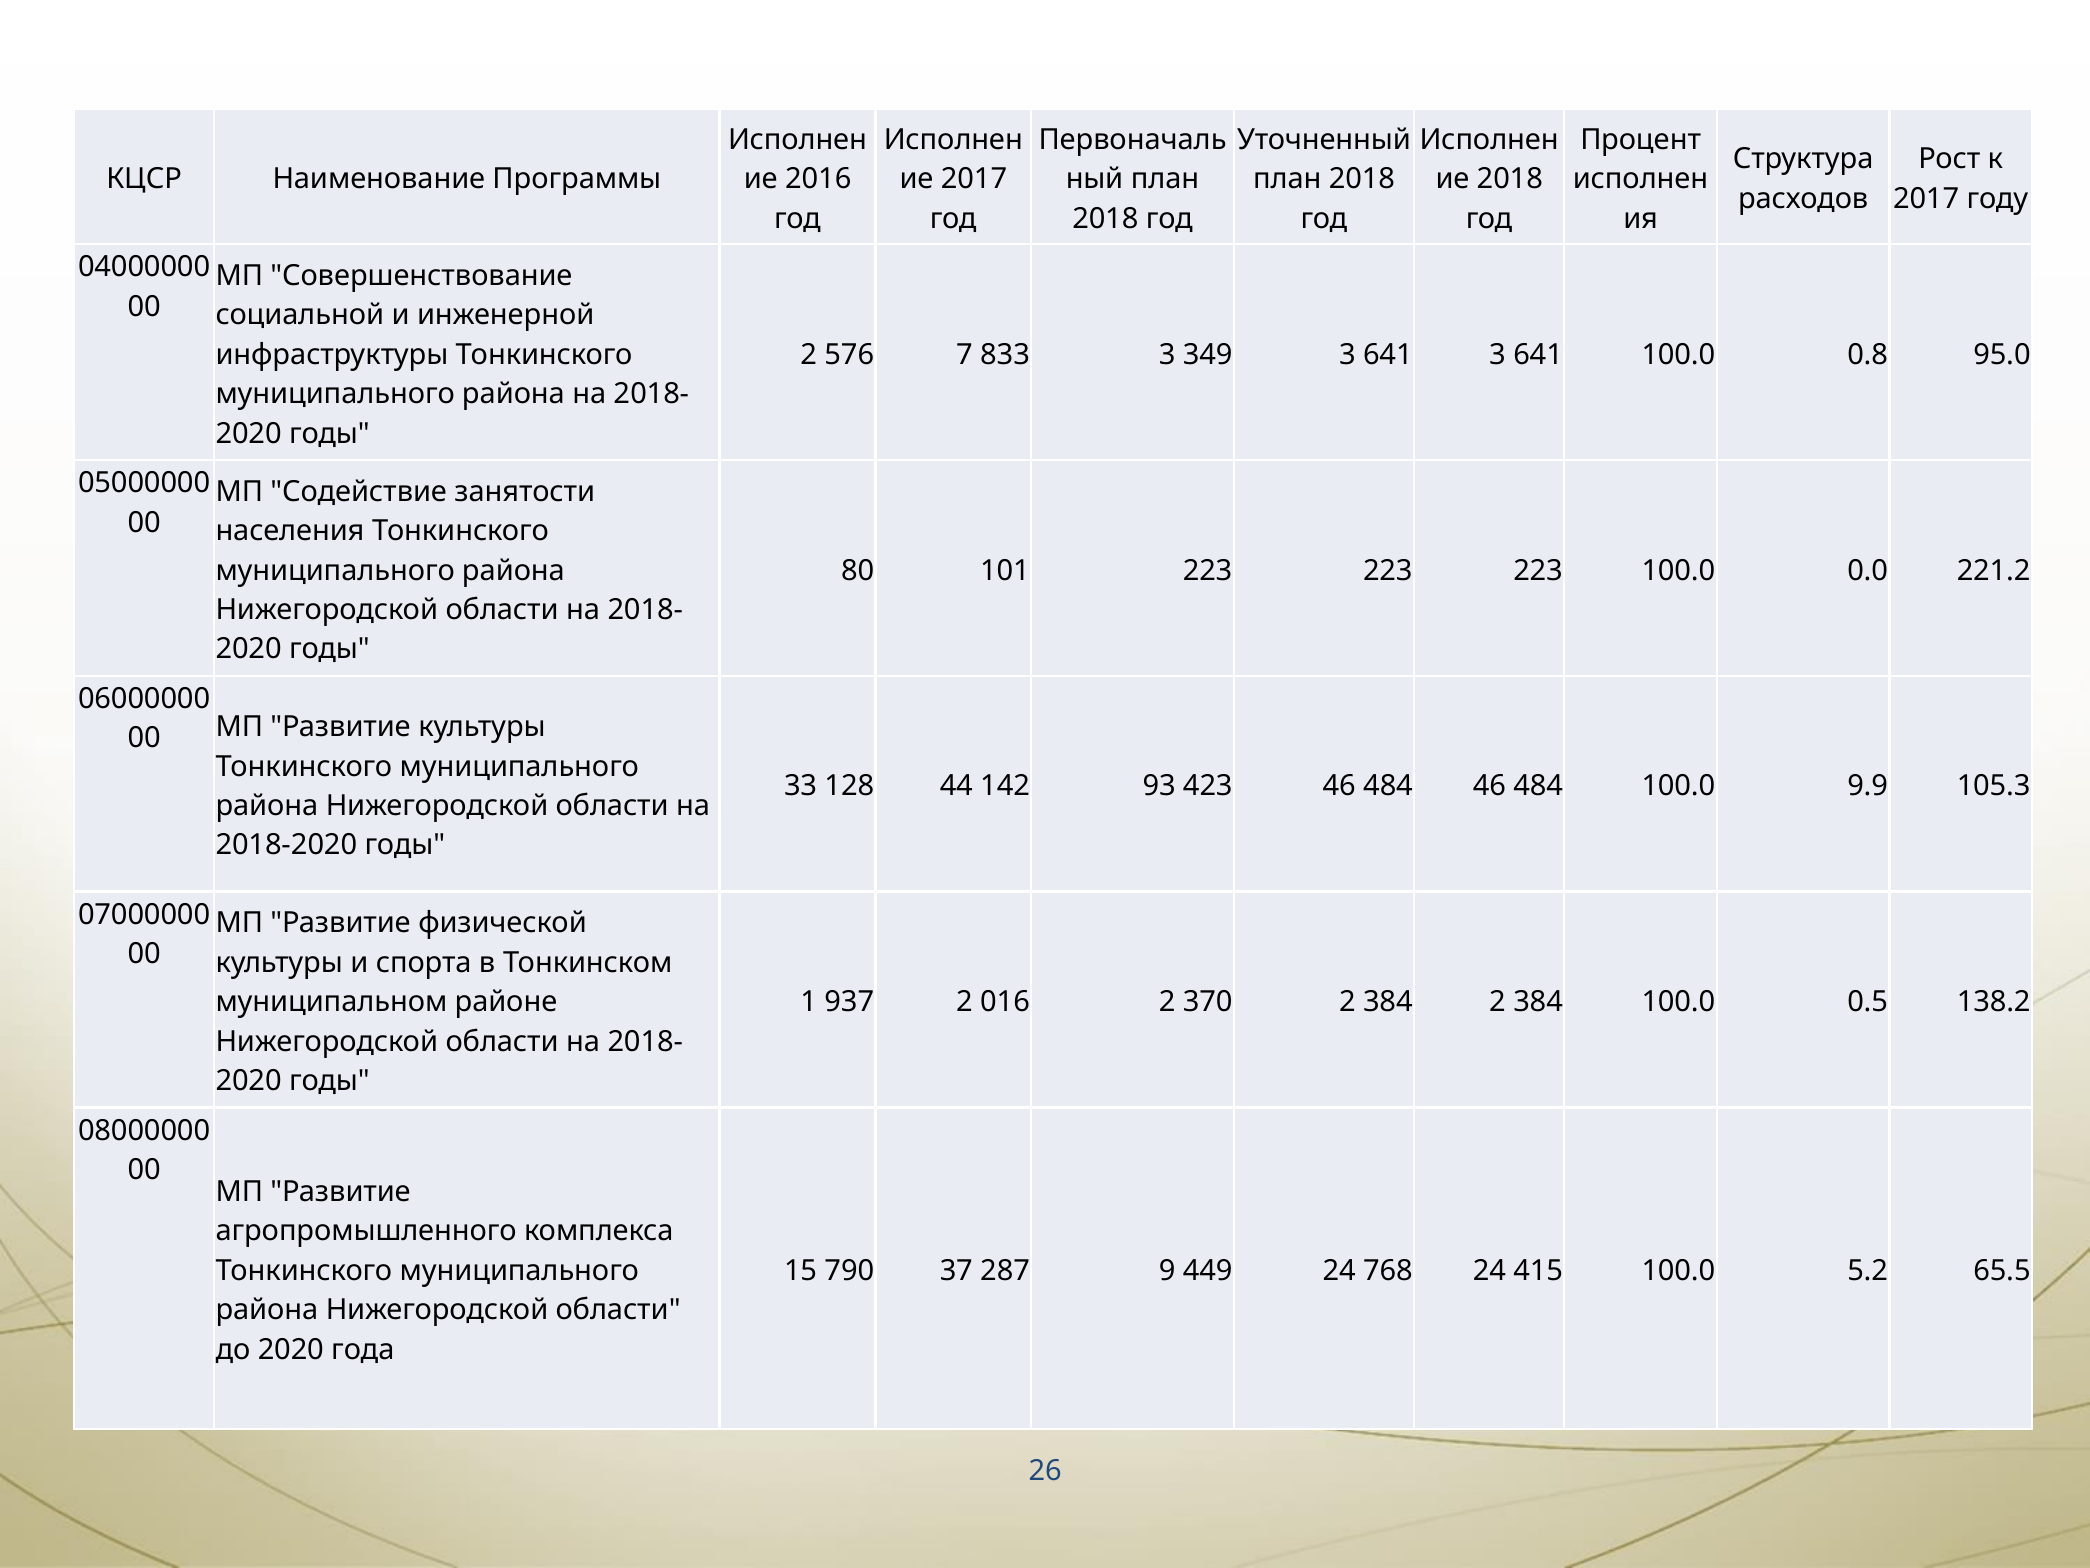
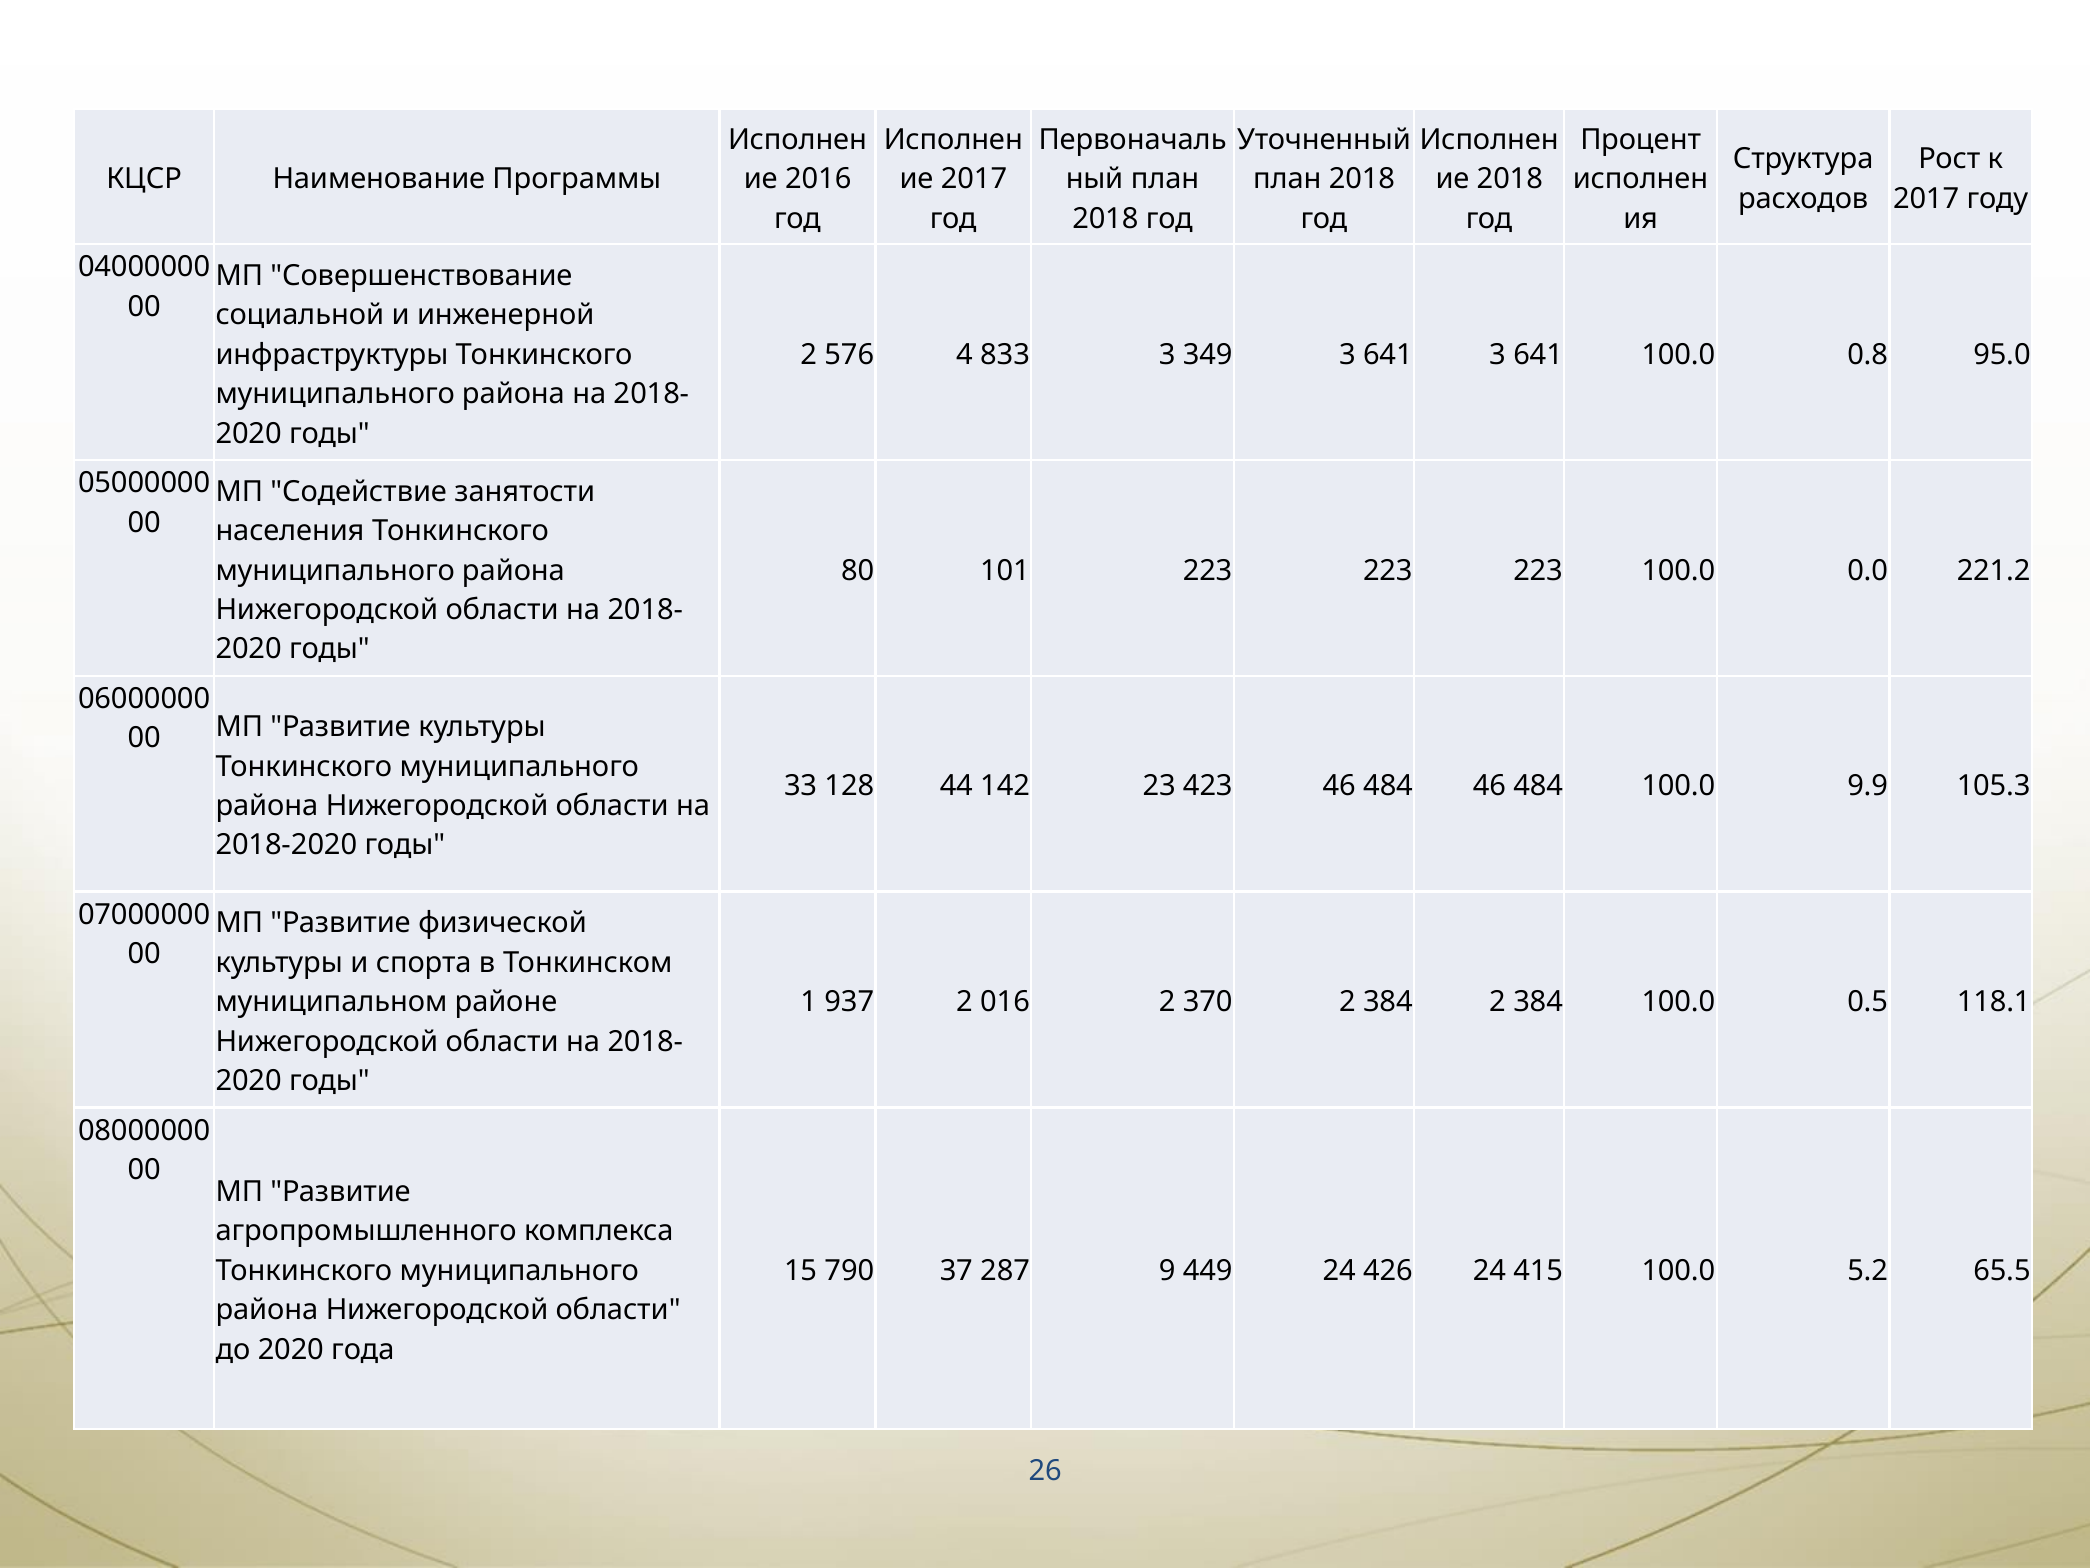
7: 7 -> 4
93: 93 -> 23
138.2: 138.2 -> 118.1
768: 768 -> 426
